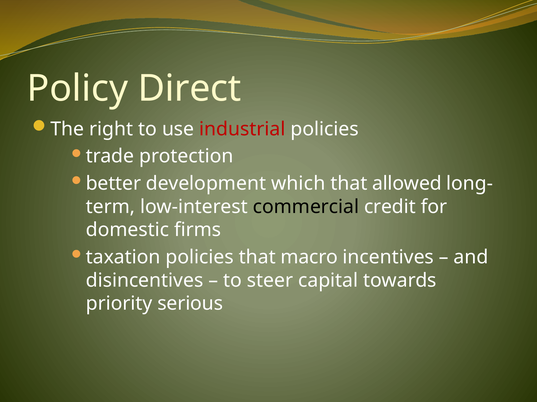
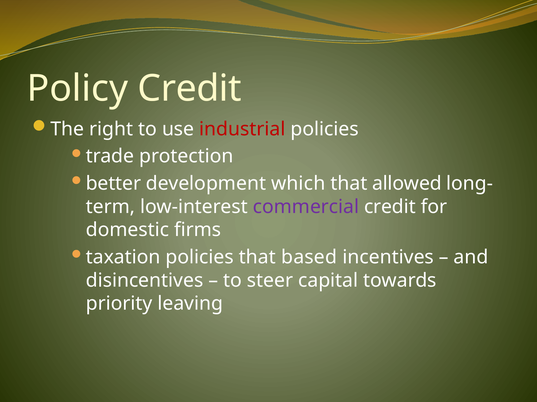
Policy Direct: Direct -> Credit
commercial colour: black -> purple
macro: macro -> based
serious: serious -> leaving
